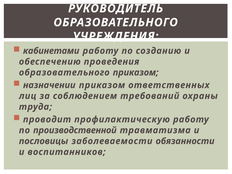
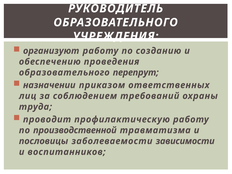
кабинетами: кабинетами -> организуют
образовательного приказом: приказом -> перепрут
обязанности: обязанности -> зависимости
